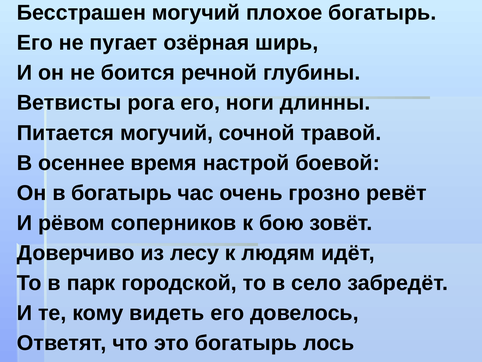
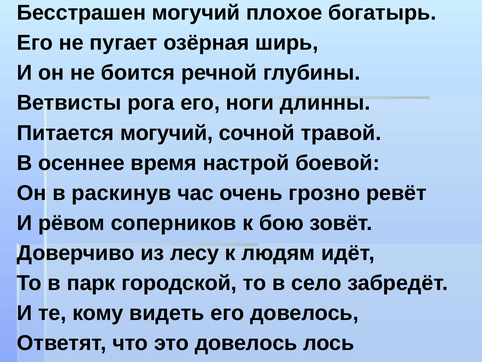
в богатырь: богатырь -> раскинув
это богатырь: богатырь -> довелось
